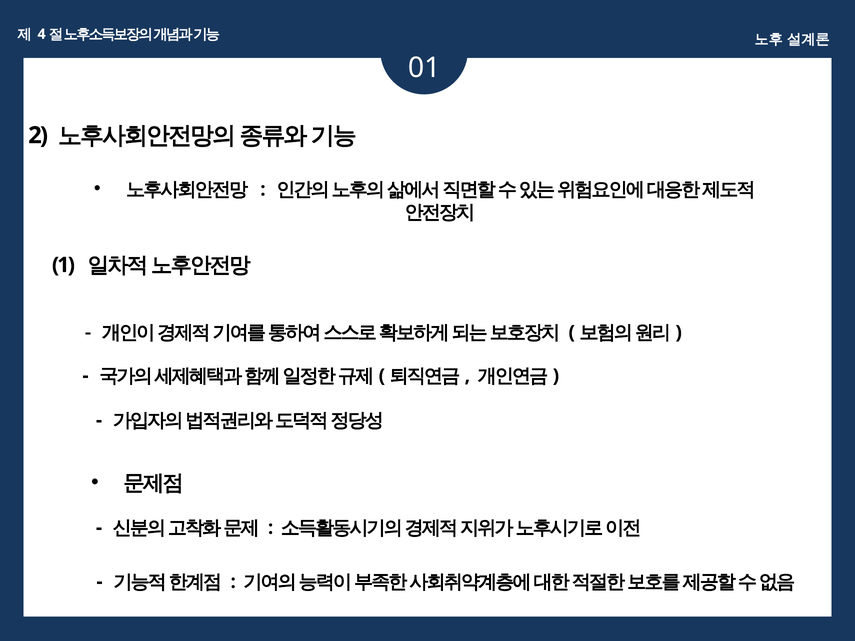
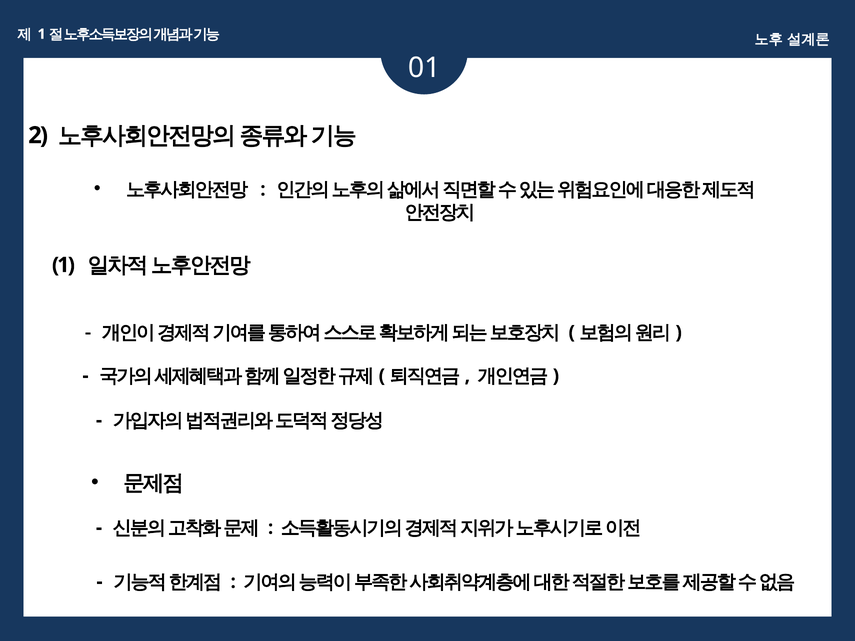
4 at (42, 34): 4 -> 1
